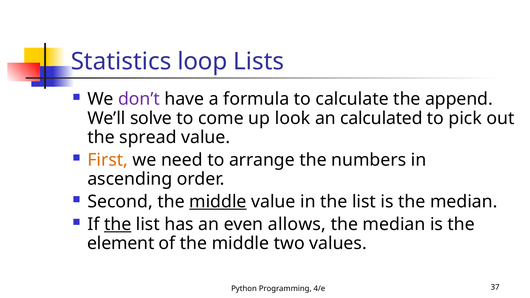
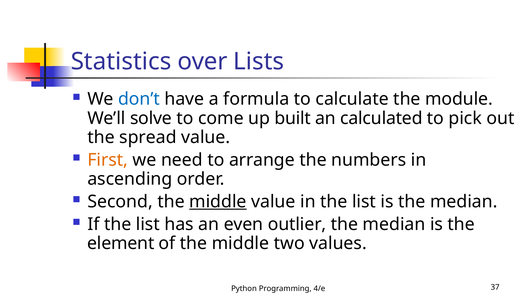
loop: loop -> over
don’t colour: purple -> blue
append: append -> module
look: look -> built
the at (118, 224) underline: present -> none
allows: allows -> outlier
